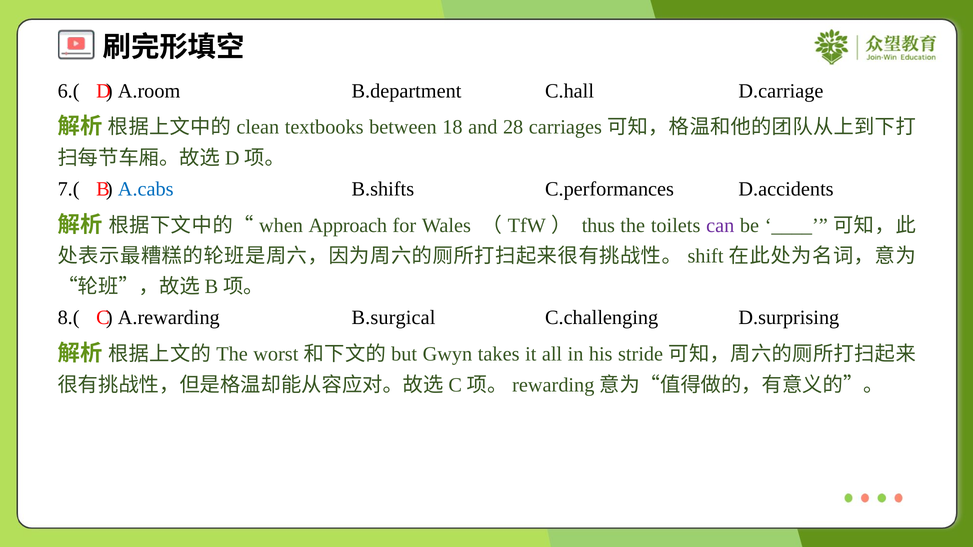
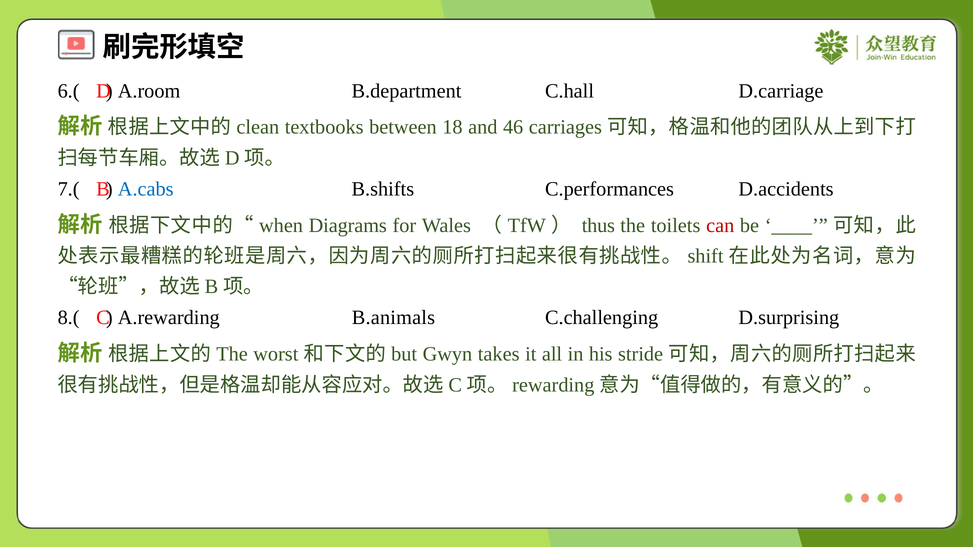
28: 28 -> 46
Approach: Approach -> Diagrams
can colour: purple -> red
B.surgical: B.surgical -> B.animals
